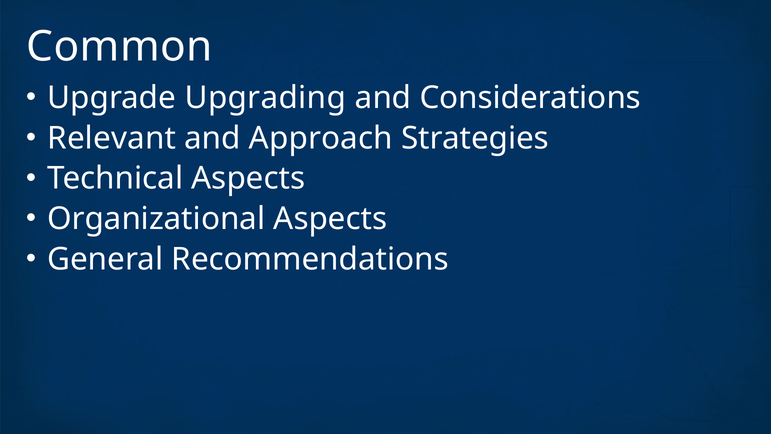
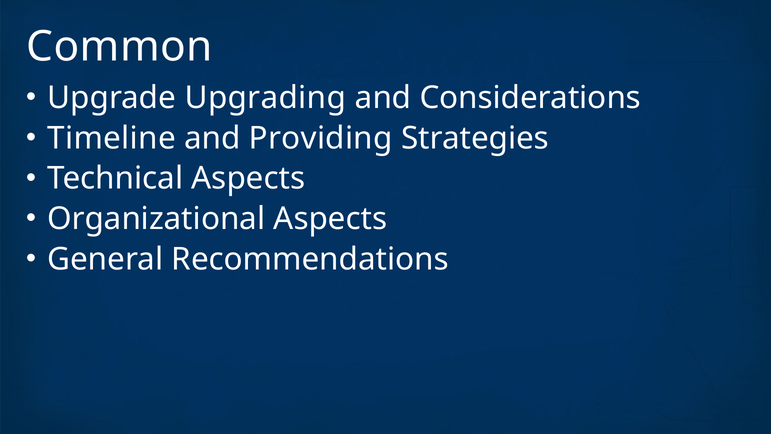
Relevant: Relevant -> Timeline
Approach: Approach -> Providing
